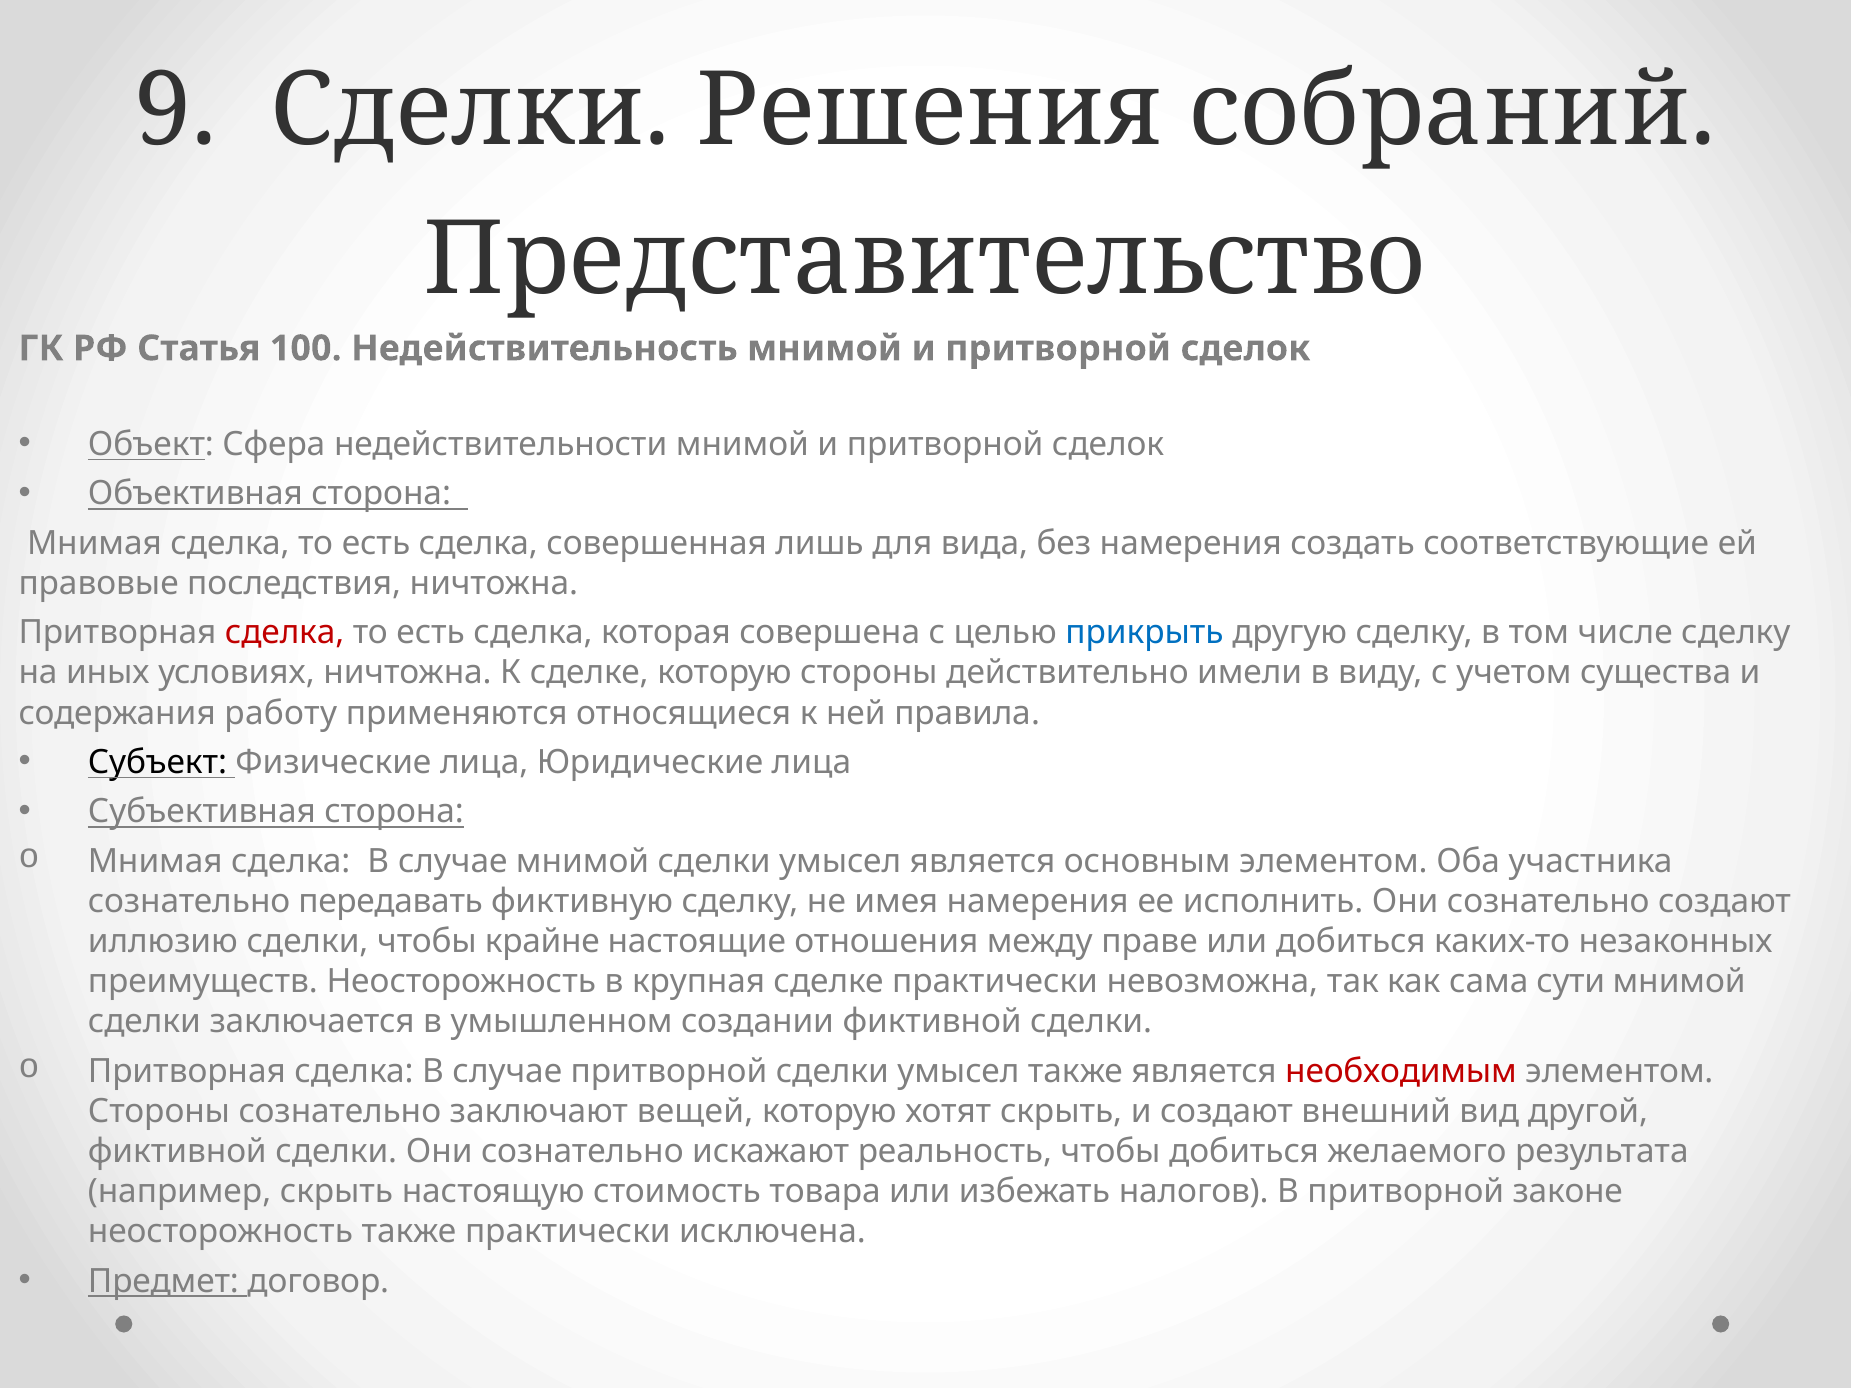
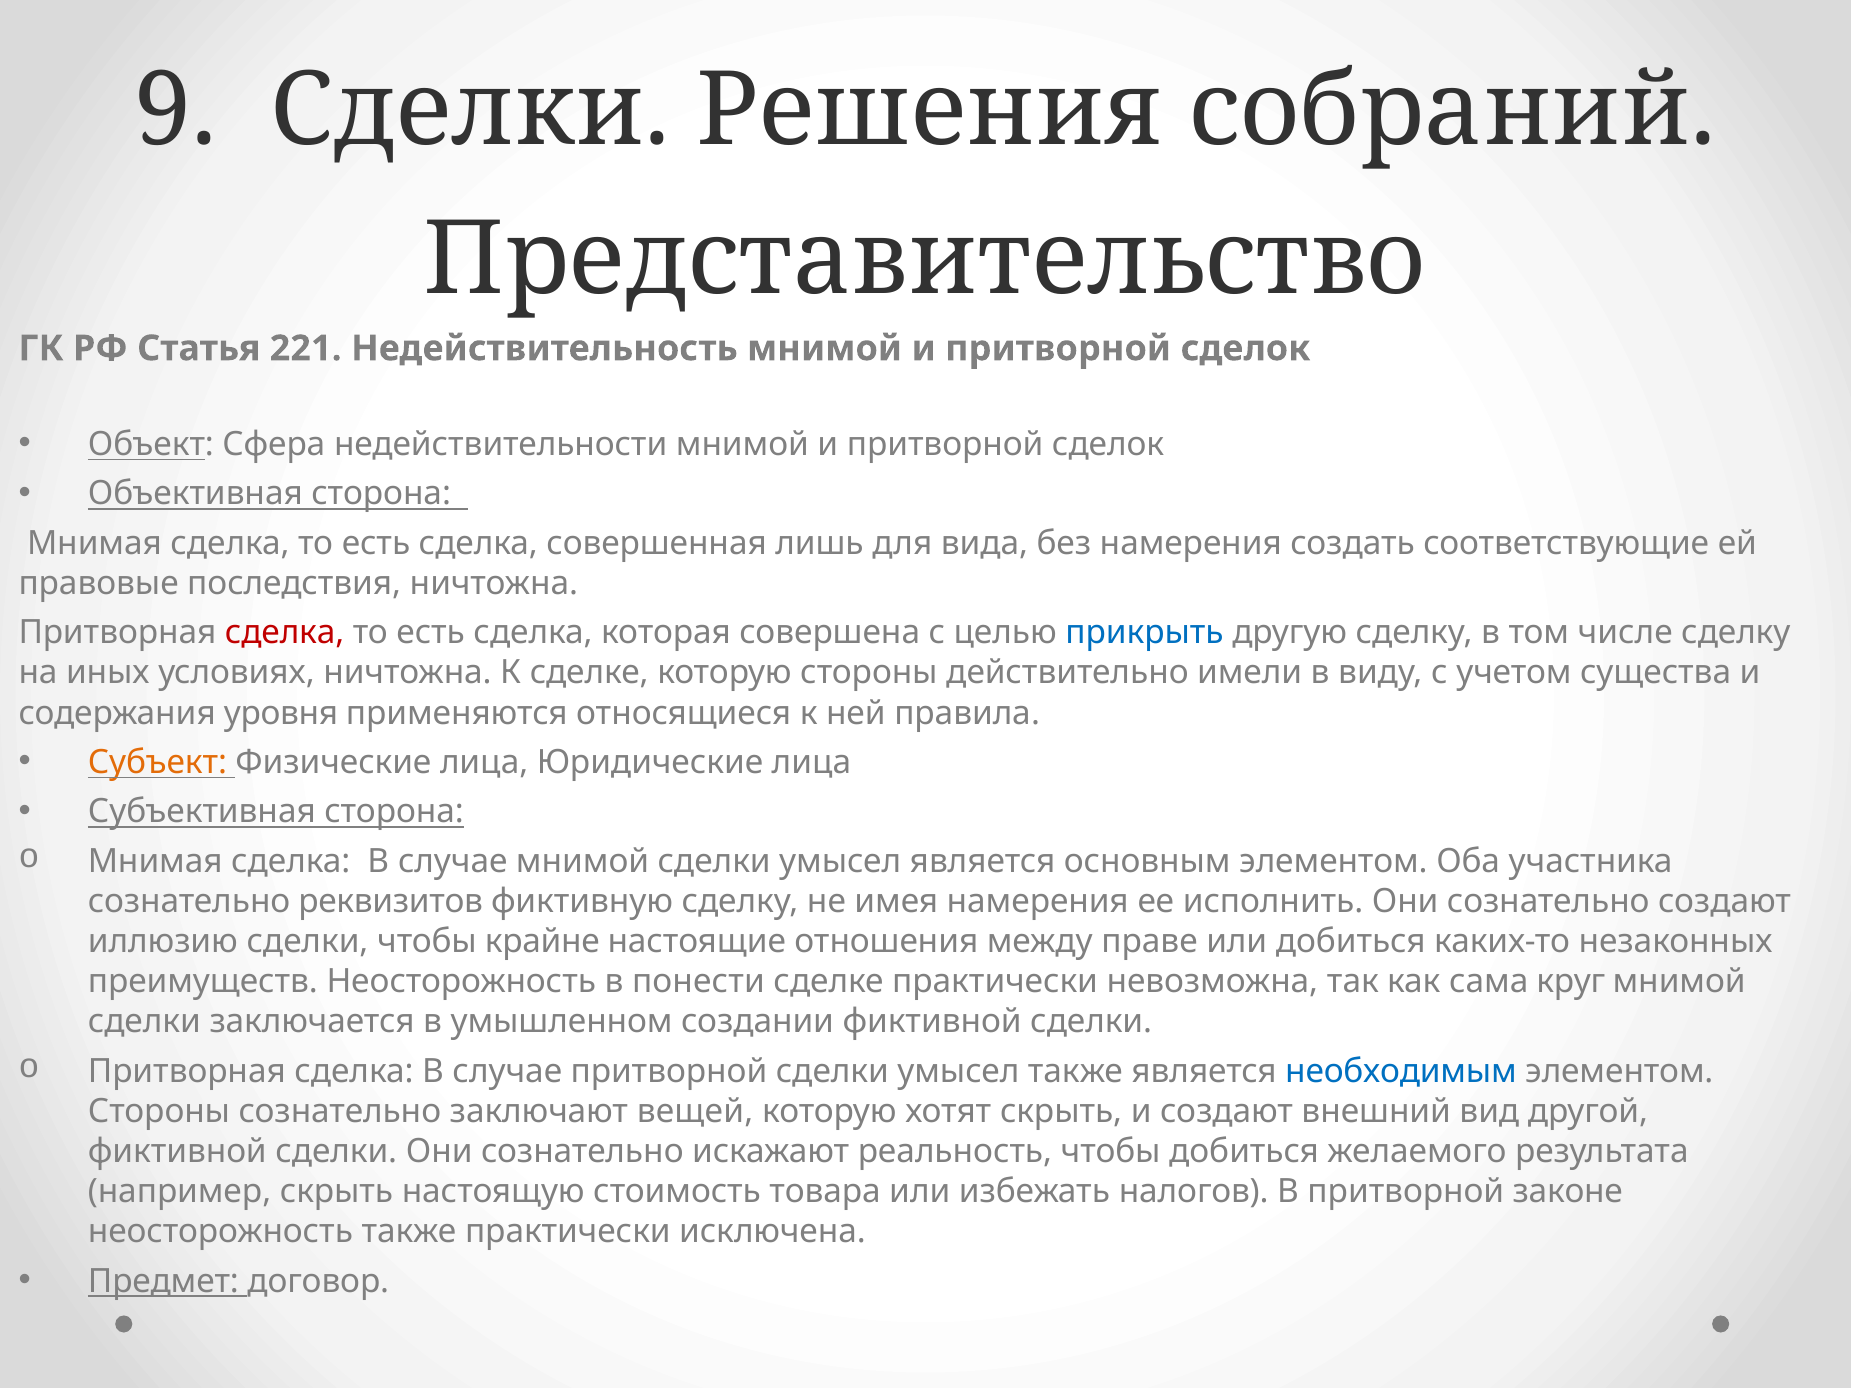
100: 100 -> 221
работу: работу -> уровня
Субъект colour: black -> orange
передавать: передавать -> реквизитов
крупная: крупная -> понести
сути: сути -> круг
необходимым colour: red -> blue
